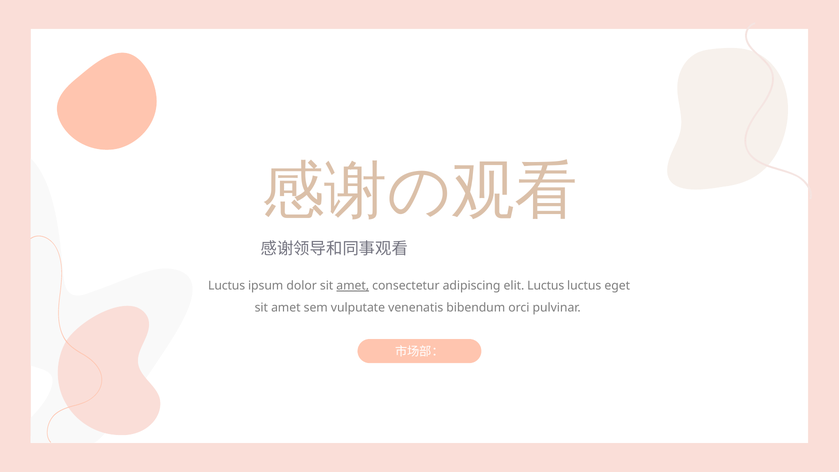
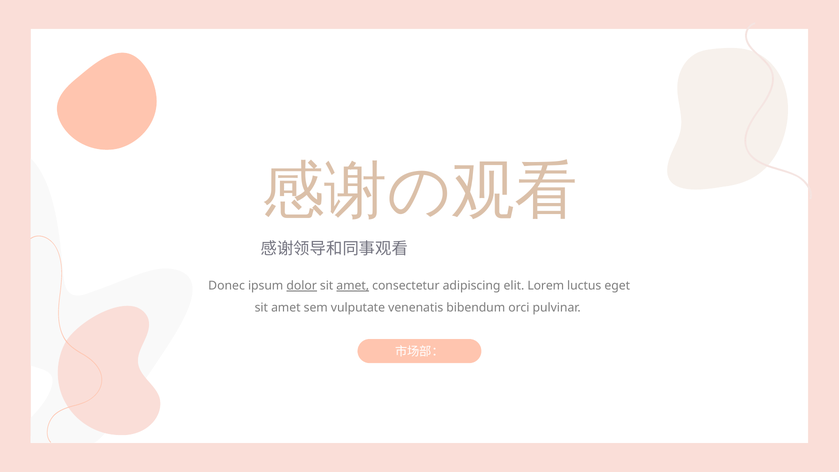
Luctus at (227, 286): Luctus -> Donec
dolor underline: none -> present
elit Luctus: Luctus -> Lorem
